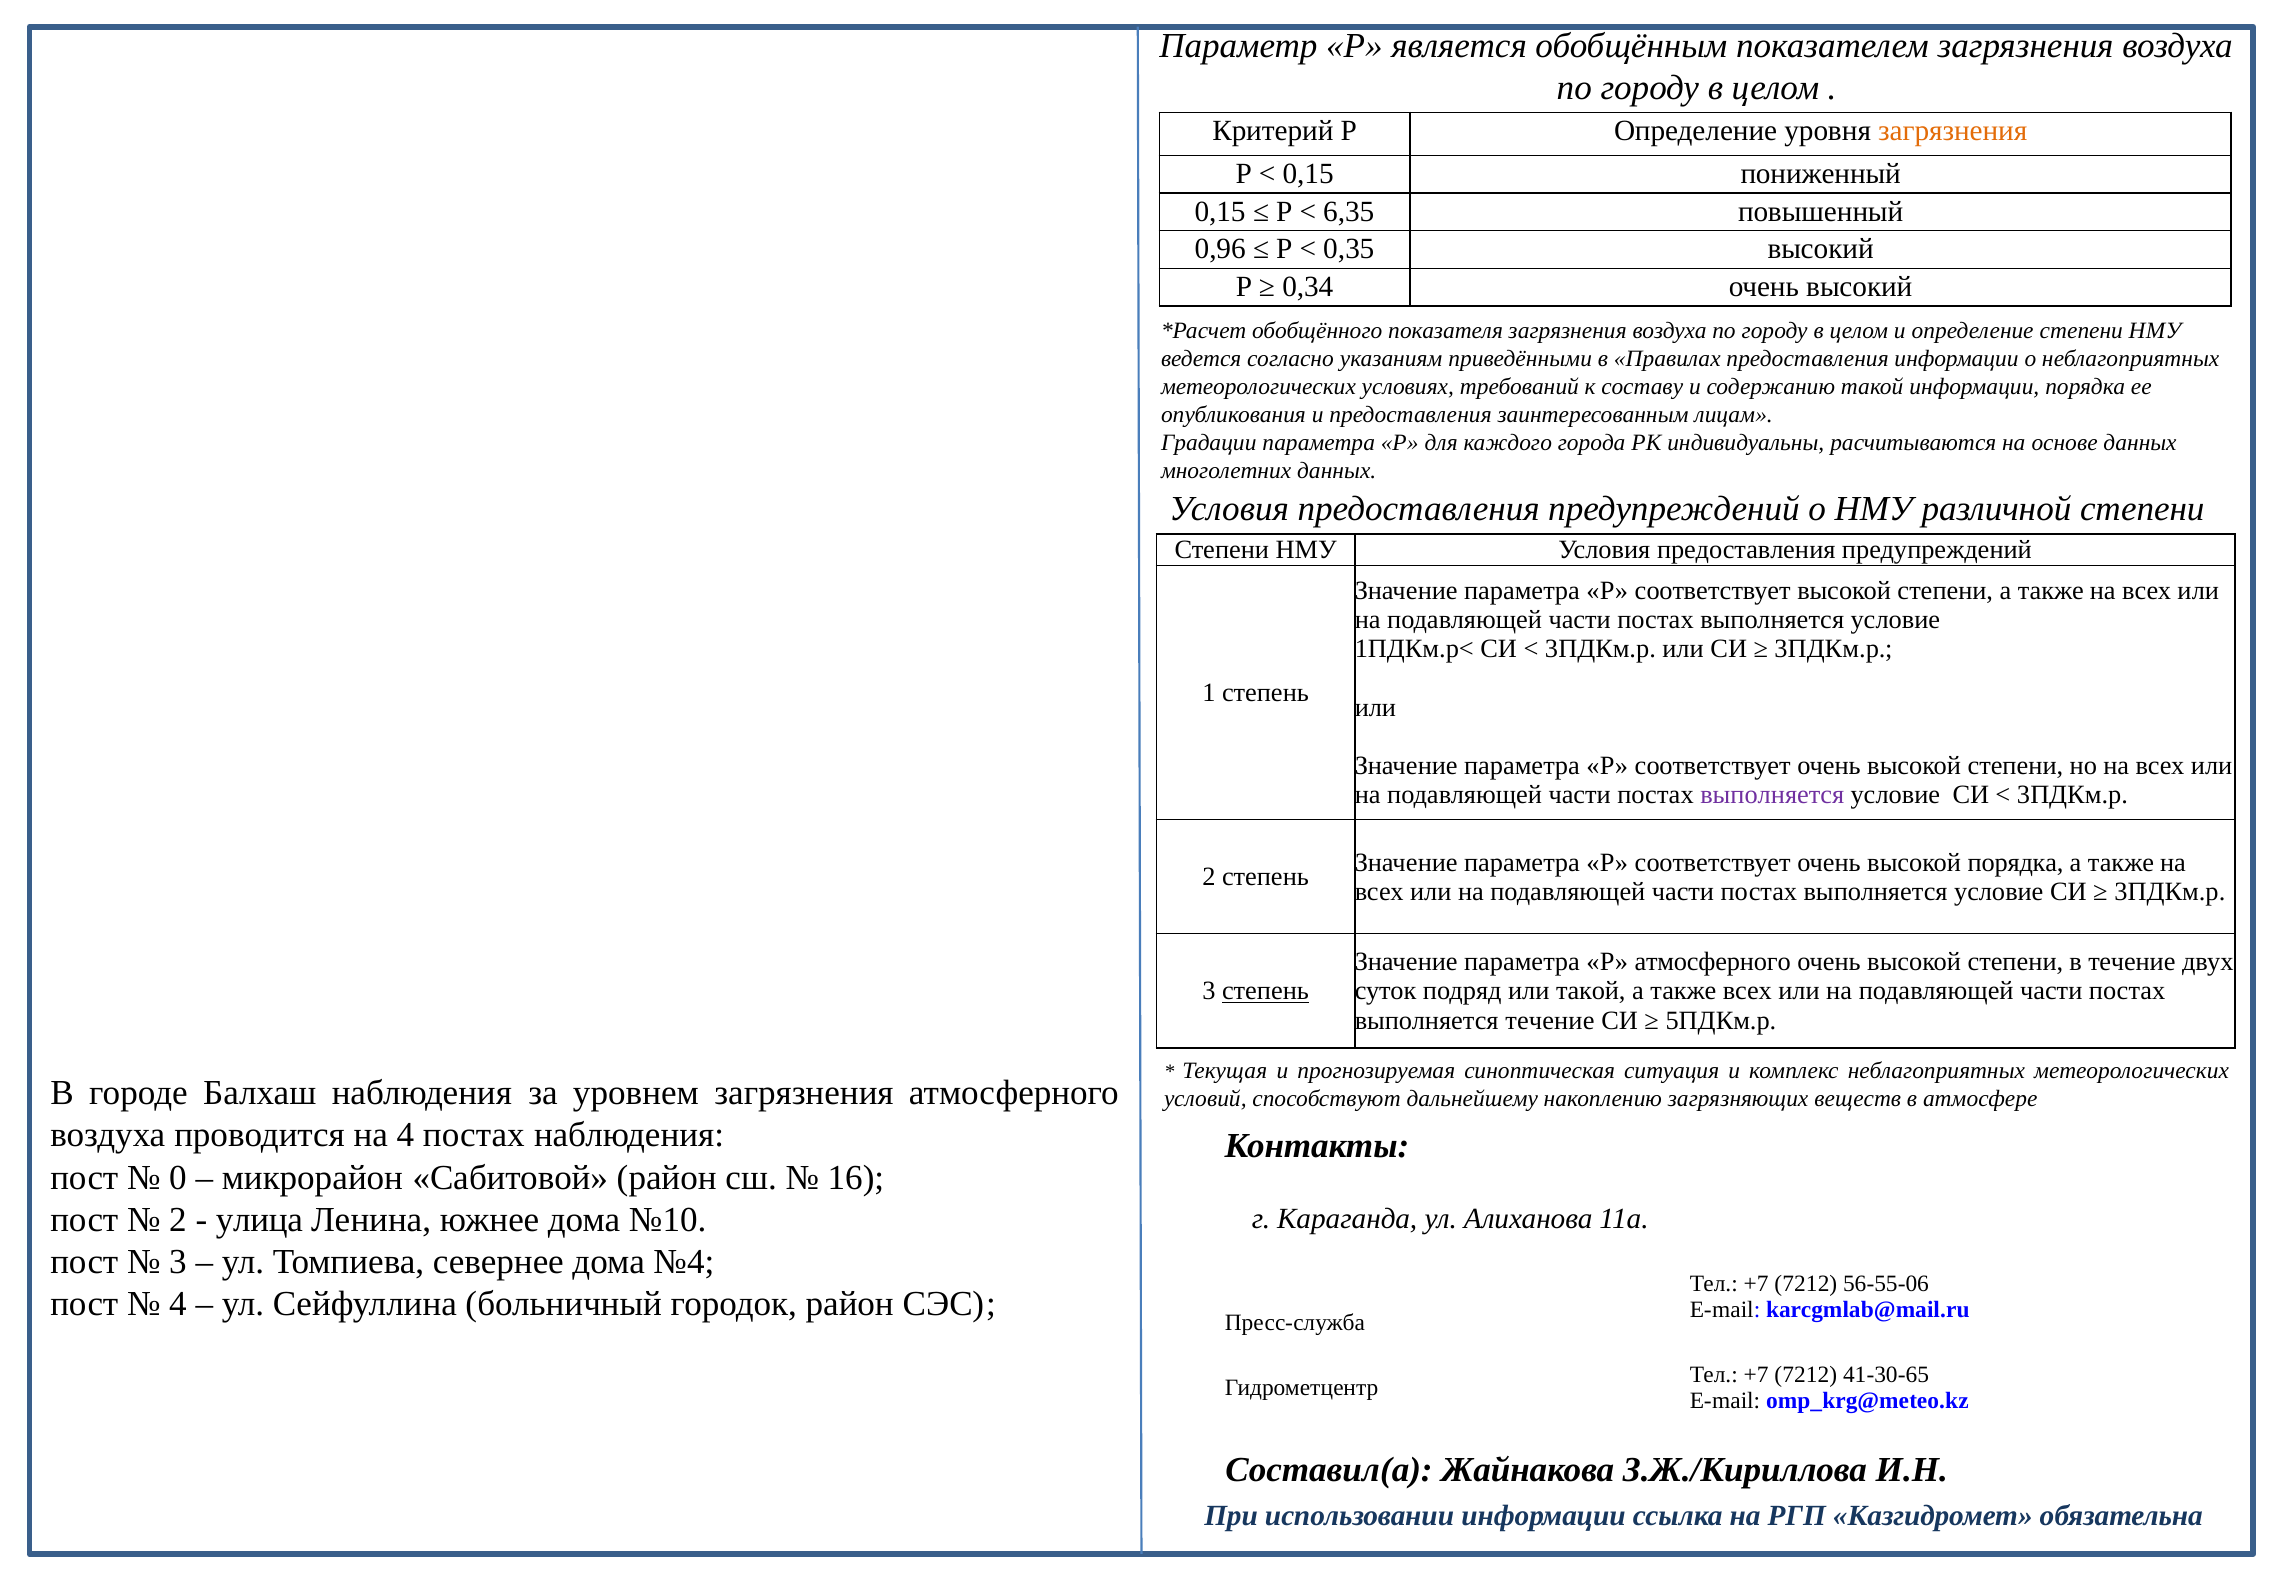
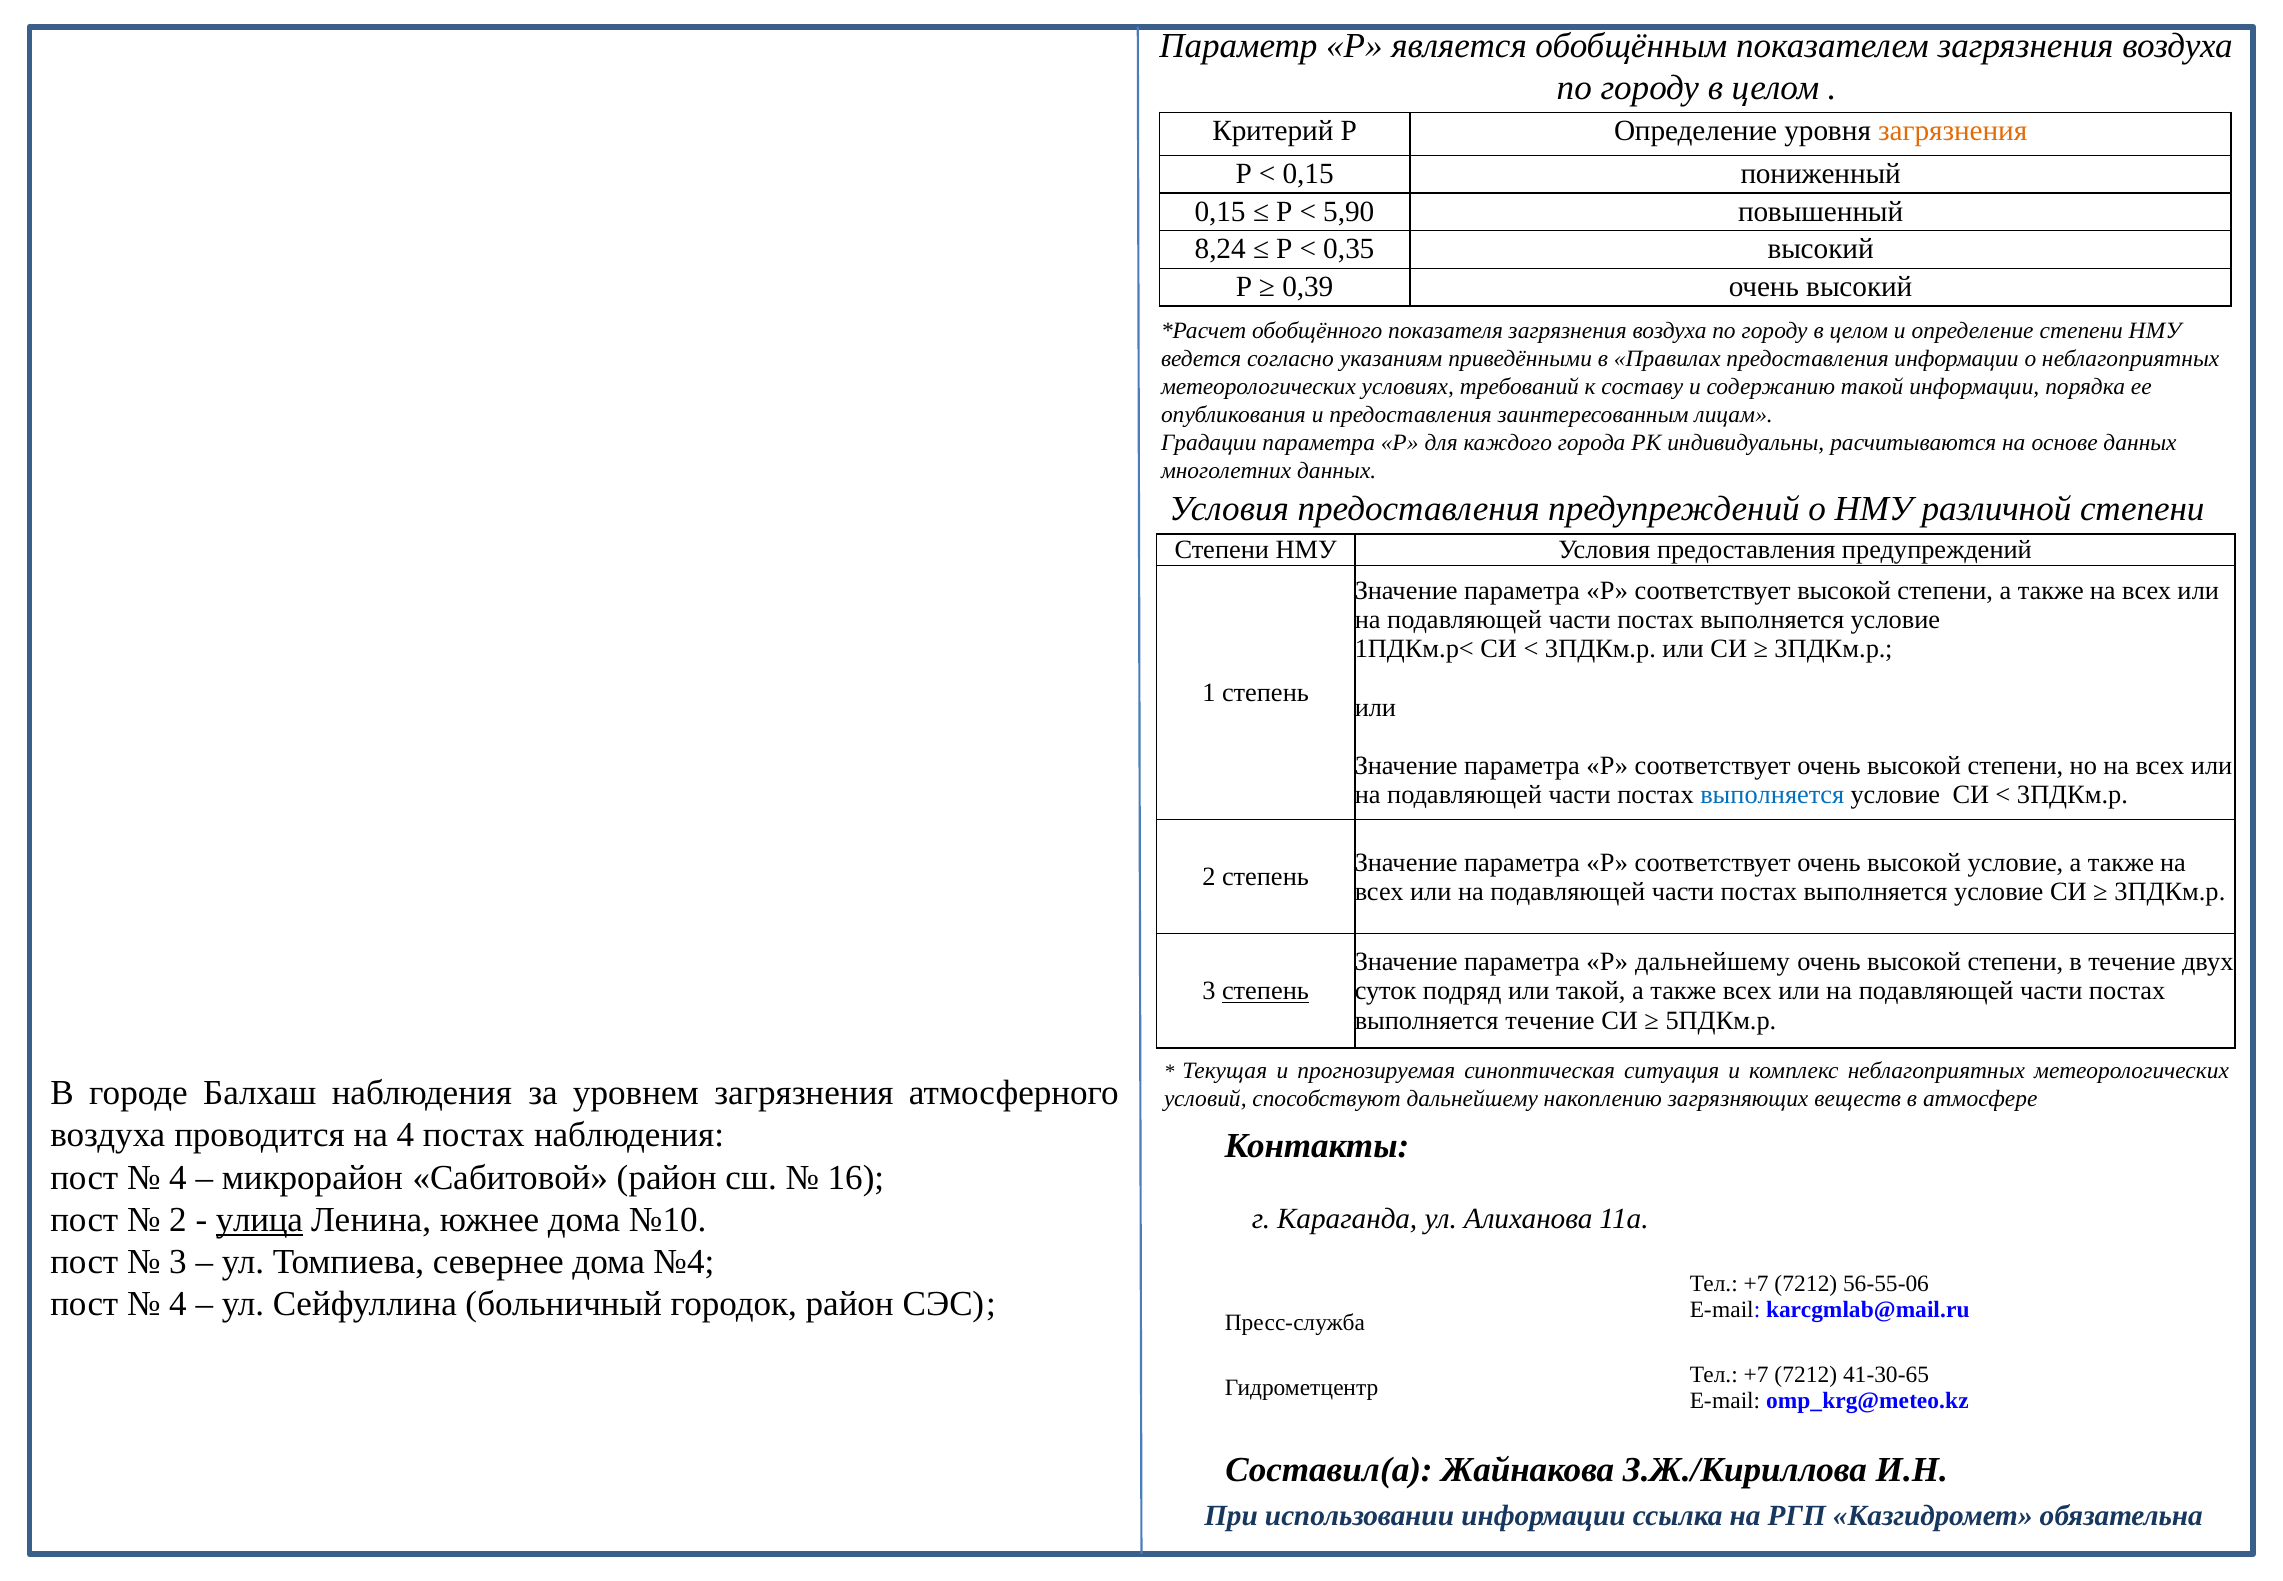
6,35: 6,35 -> 5,90
0,96: 0,96 -> 8,24
0,34: 0,34 -> 0,39
выполняется at (1772, 795) colour: purple -> blue
высокой порядка: порядка -> условие
Р атмосферного: атмосферного -> дальнейшему
0 at (178, 1177): 0 -> 4
улица underline: none -> present
